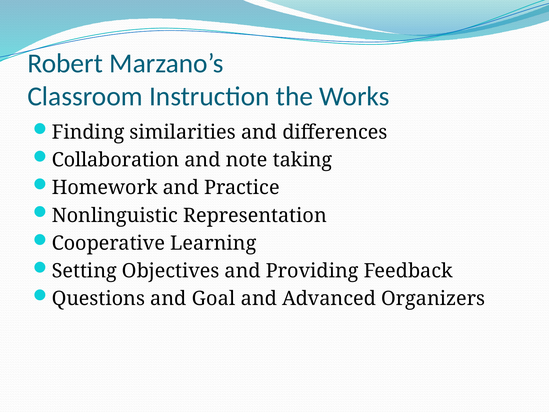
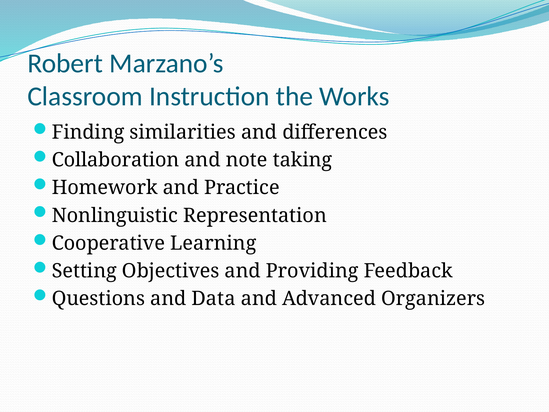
Goal: Goal -> Data
